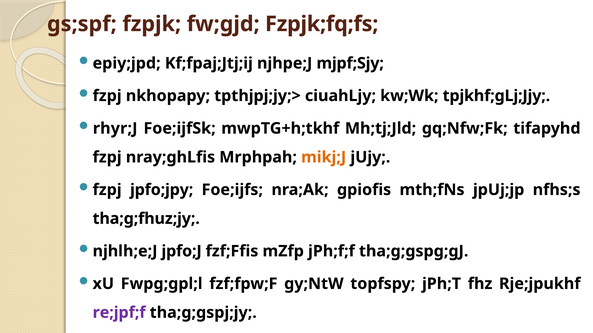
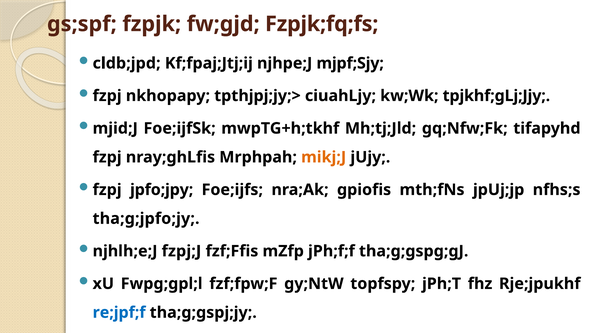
epiy;jpd: epiy;jpd -> cldb;jpd
rhyr;J: rhyr;J -> mjid;J
tha;g;fhuz;jy: tha;g;fhuz;jy -> tha;g;jpfo;jy
jpfo;J: jpfo;J -> fzpj;J
re;jpf;f colour: purple -> blue
